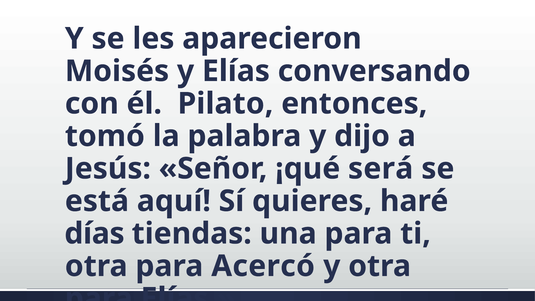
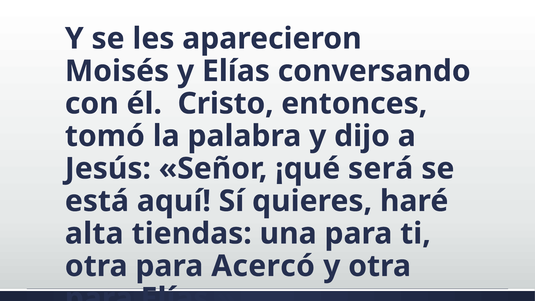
Pilato: Pilato -> Cristo
días: días -> alta
